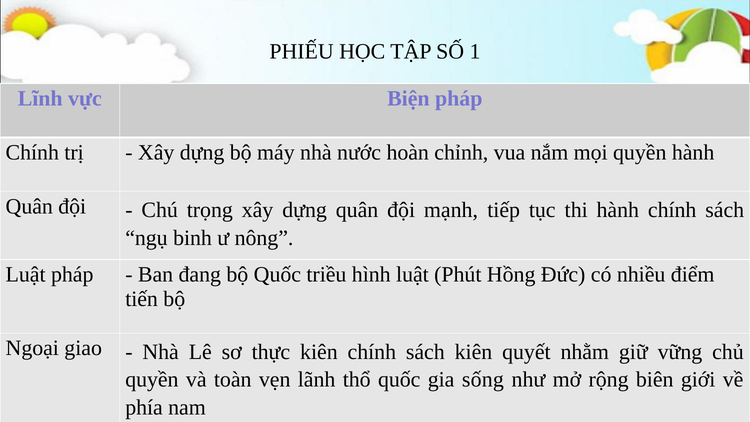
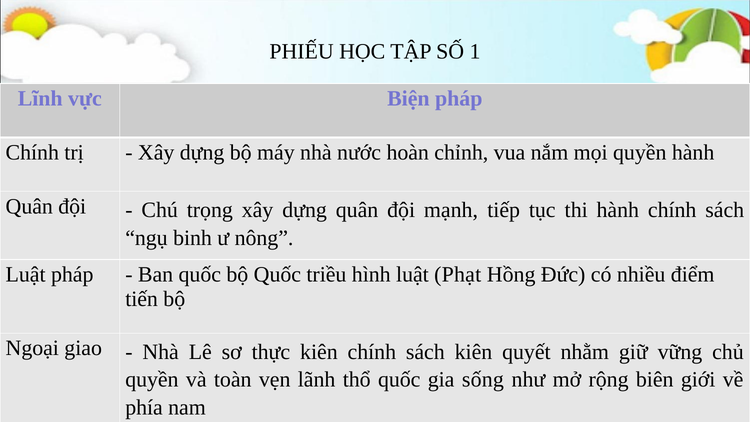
Ban đang: đang -> quốc
Phút: Phút -> Phạt
